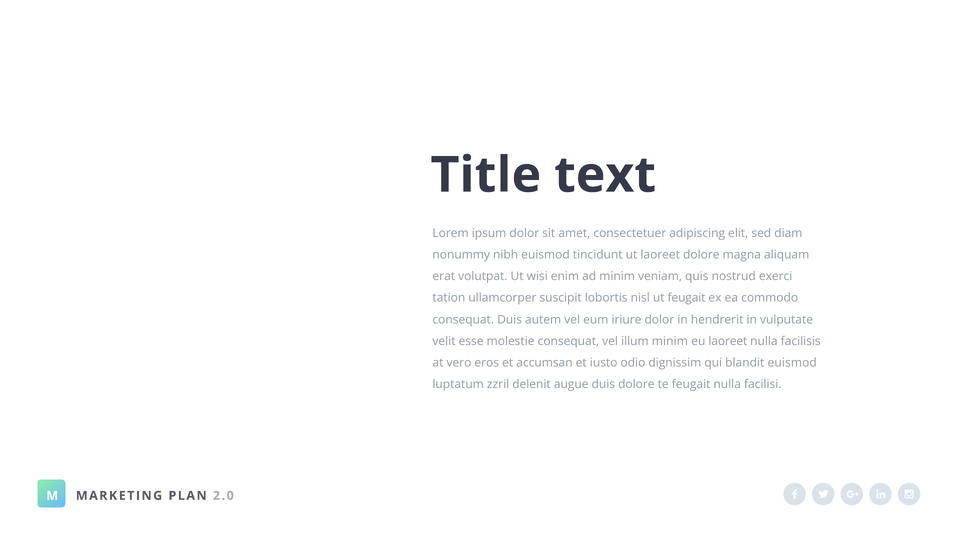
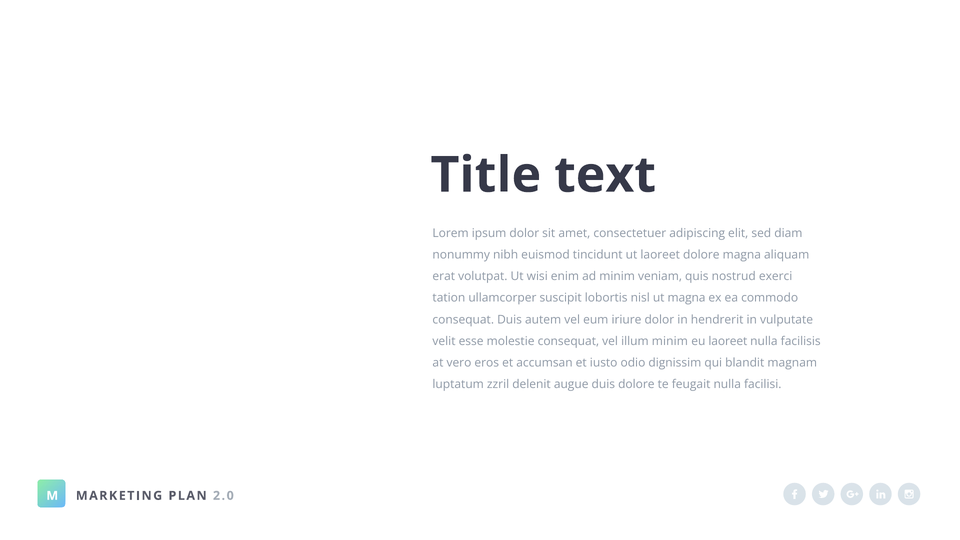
ut feugait: feugait -> magna
blandit euismod: euismod -> magnam
